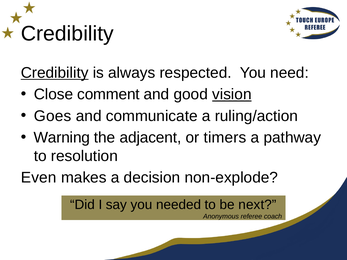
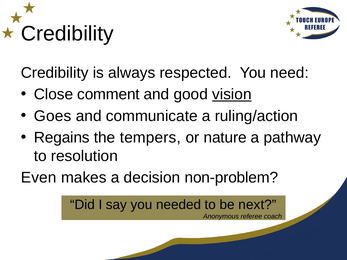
Credibility at (55, 73) underline: present -> none
Warning: Warning -> Regains
adjacent: adjacent -> tempers
timers: timers -> nature
non-explode: non-explode -> non-problem
